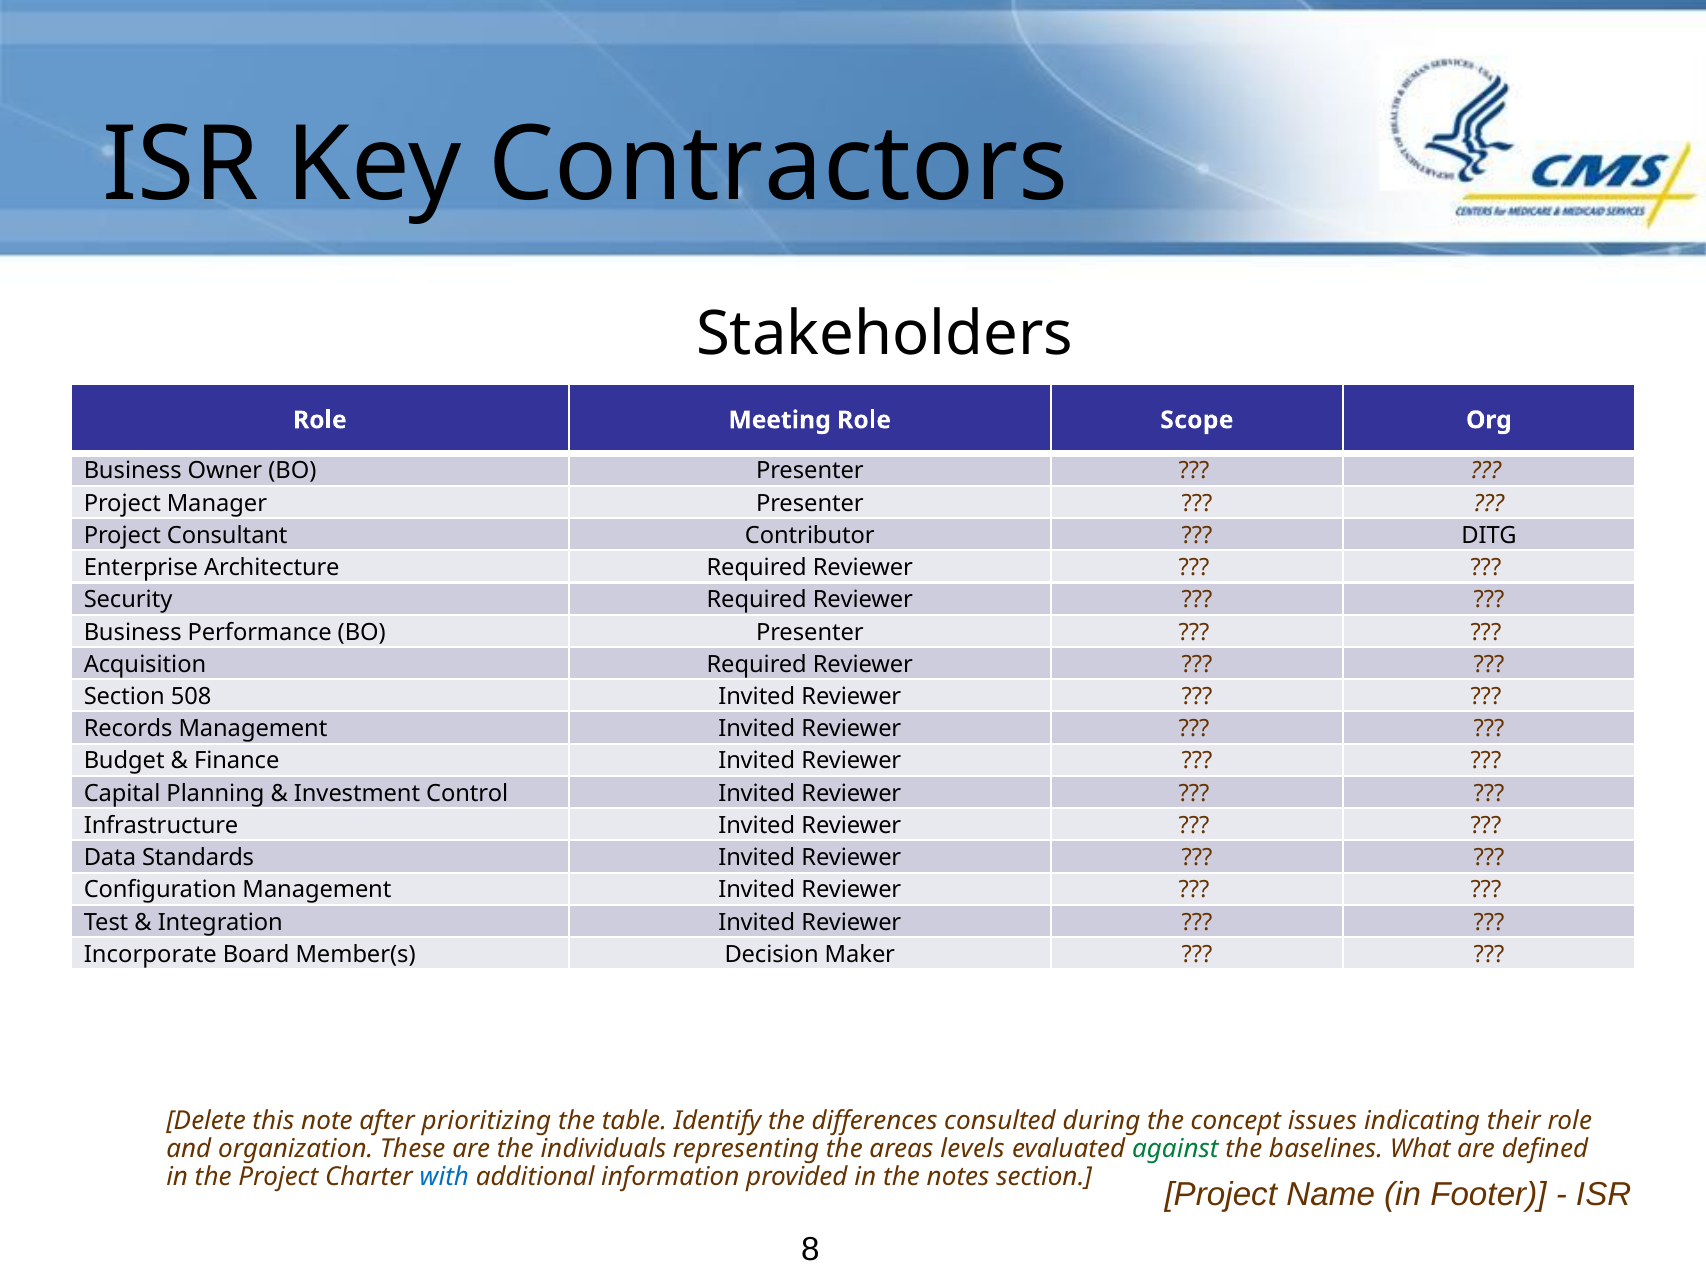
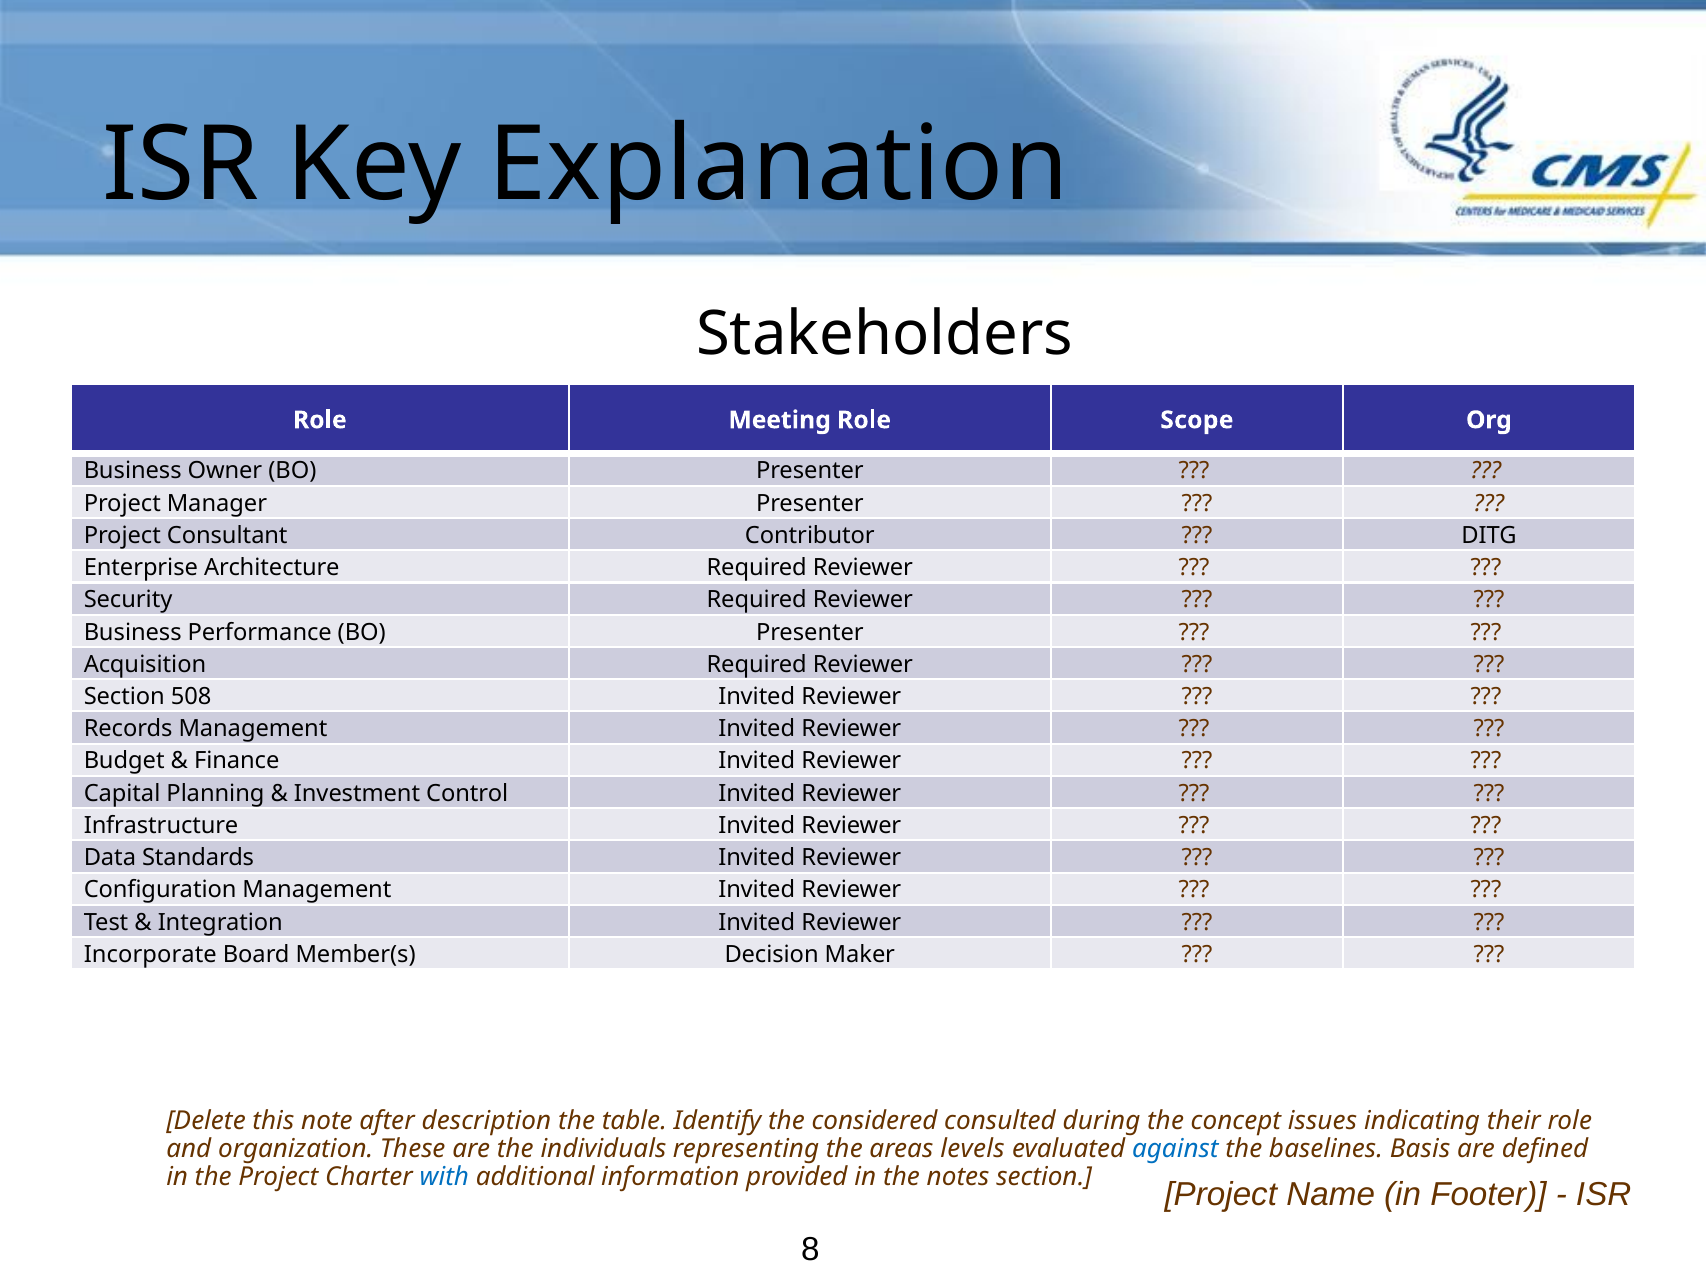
Contractors: Contractors -> Explanation
prioritizing: prioritizing -> description
differences: differences -> considered
against colour: green -> blue
What: What -> Basis
